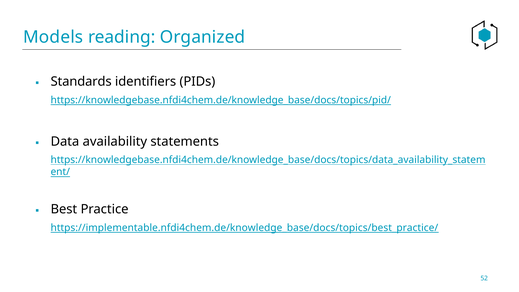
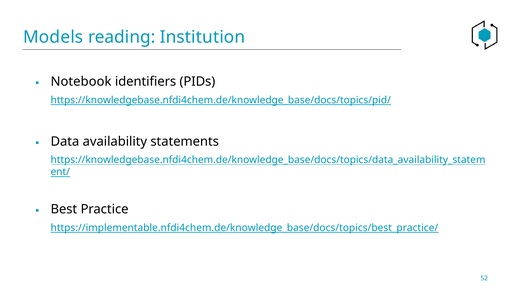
Organized: Organized -> Institution
Standards: Standards -> Notebook
